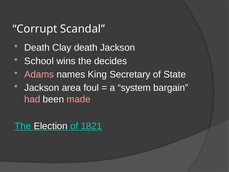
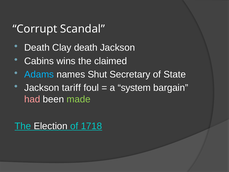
School: School -> Cabins
decides: decides -> claimed
Adams colour: pink -> light blue
King: King -> Shut
area: area -> tariff
made colour: pink -> light green
1821: 1821 -> 1718
